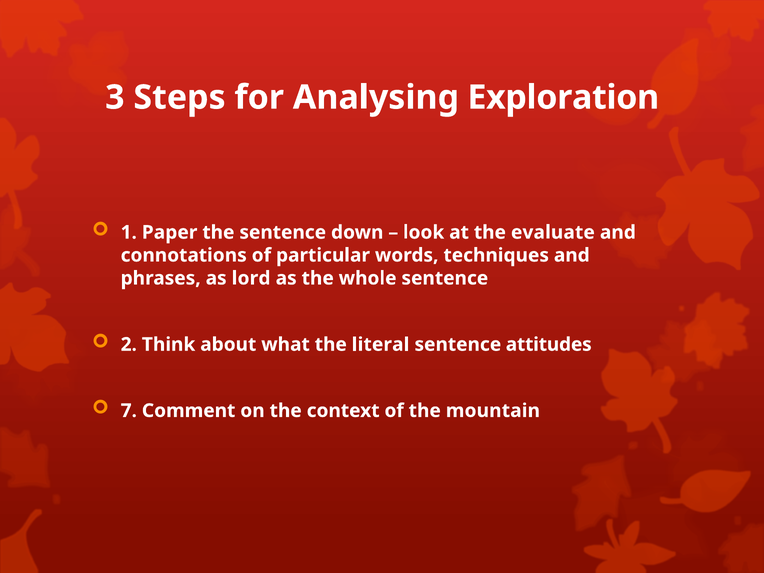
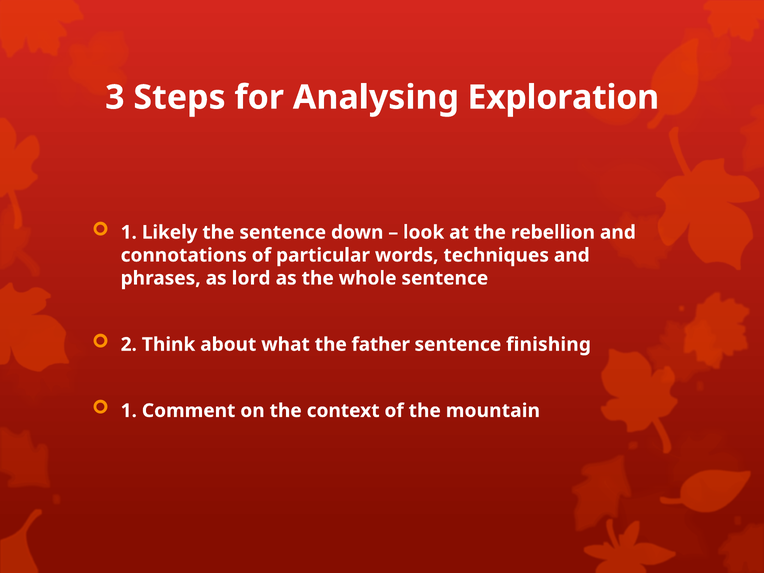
Paper: Paper -> Likely
evaluate: evaluate -> rebellion
literal: literal -> father
attitudes: attitudes -> finishing
7 at (129, 411): 7 -> 1
